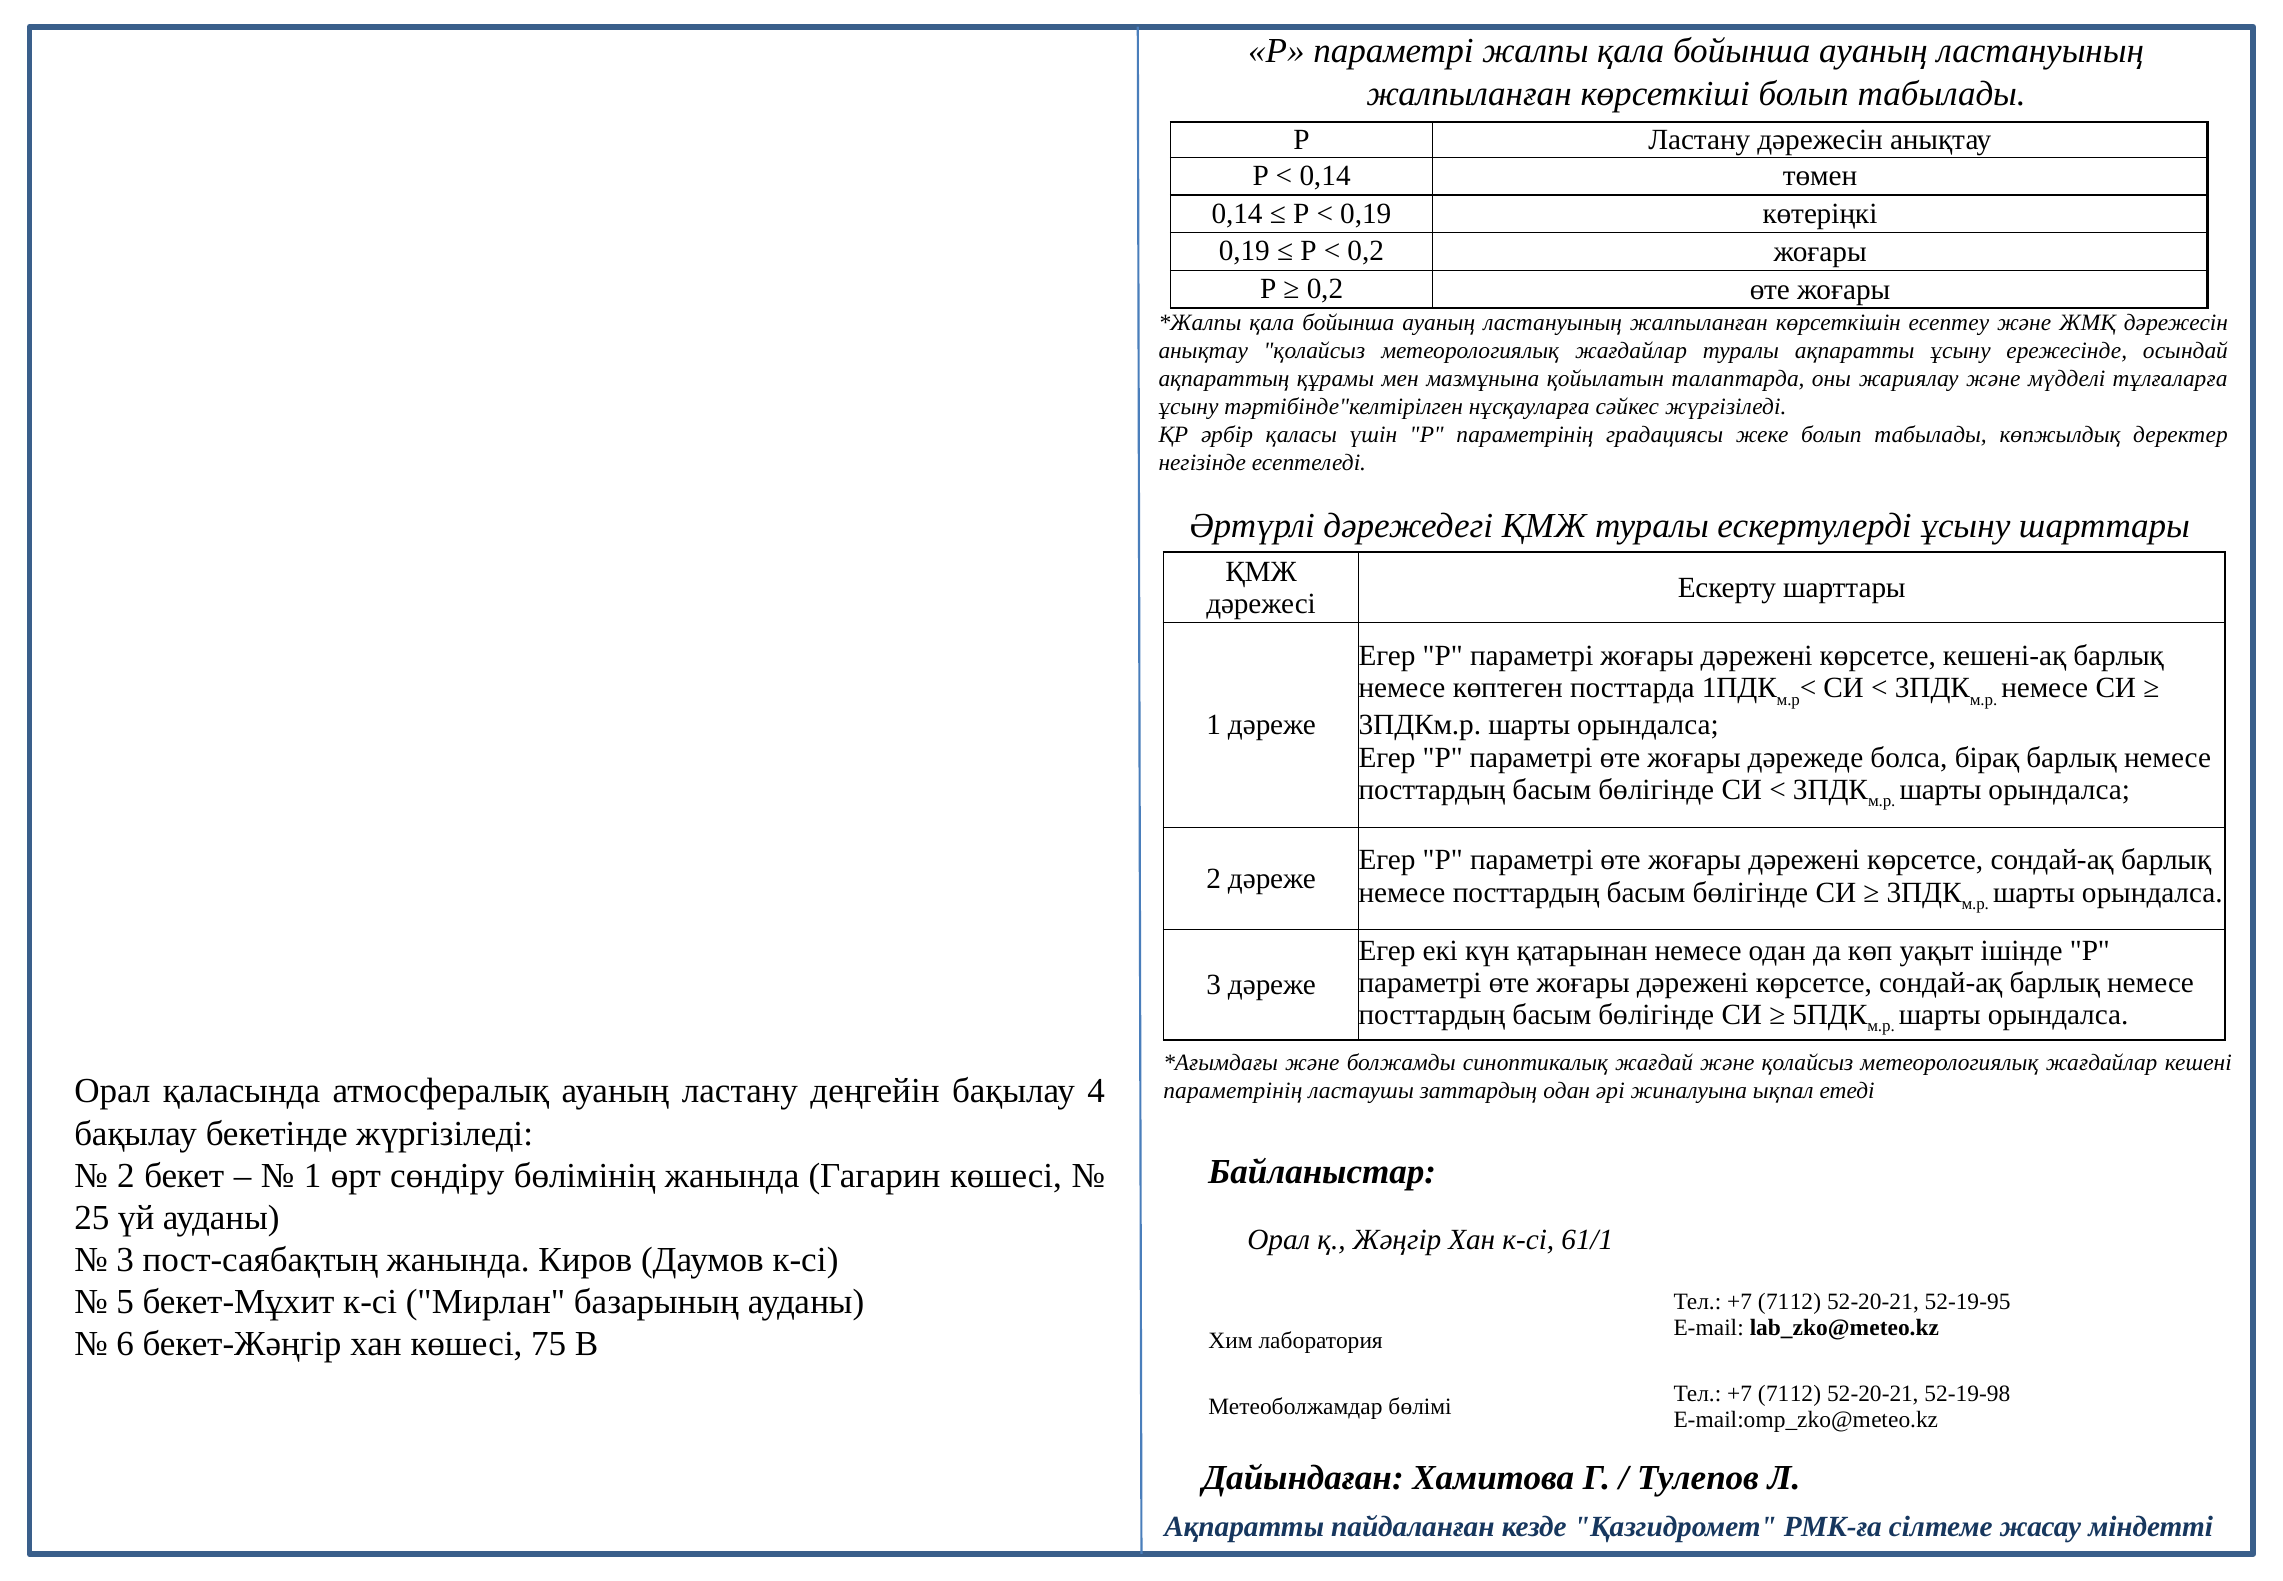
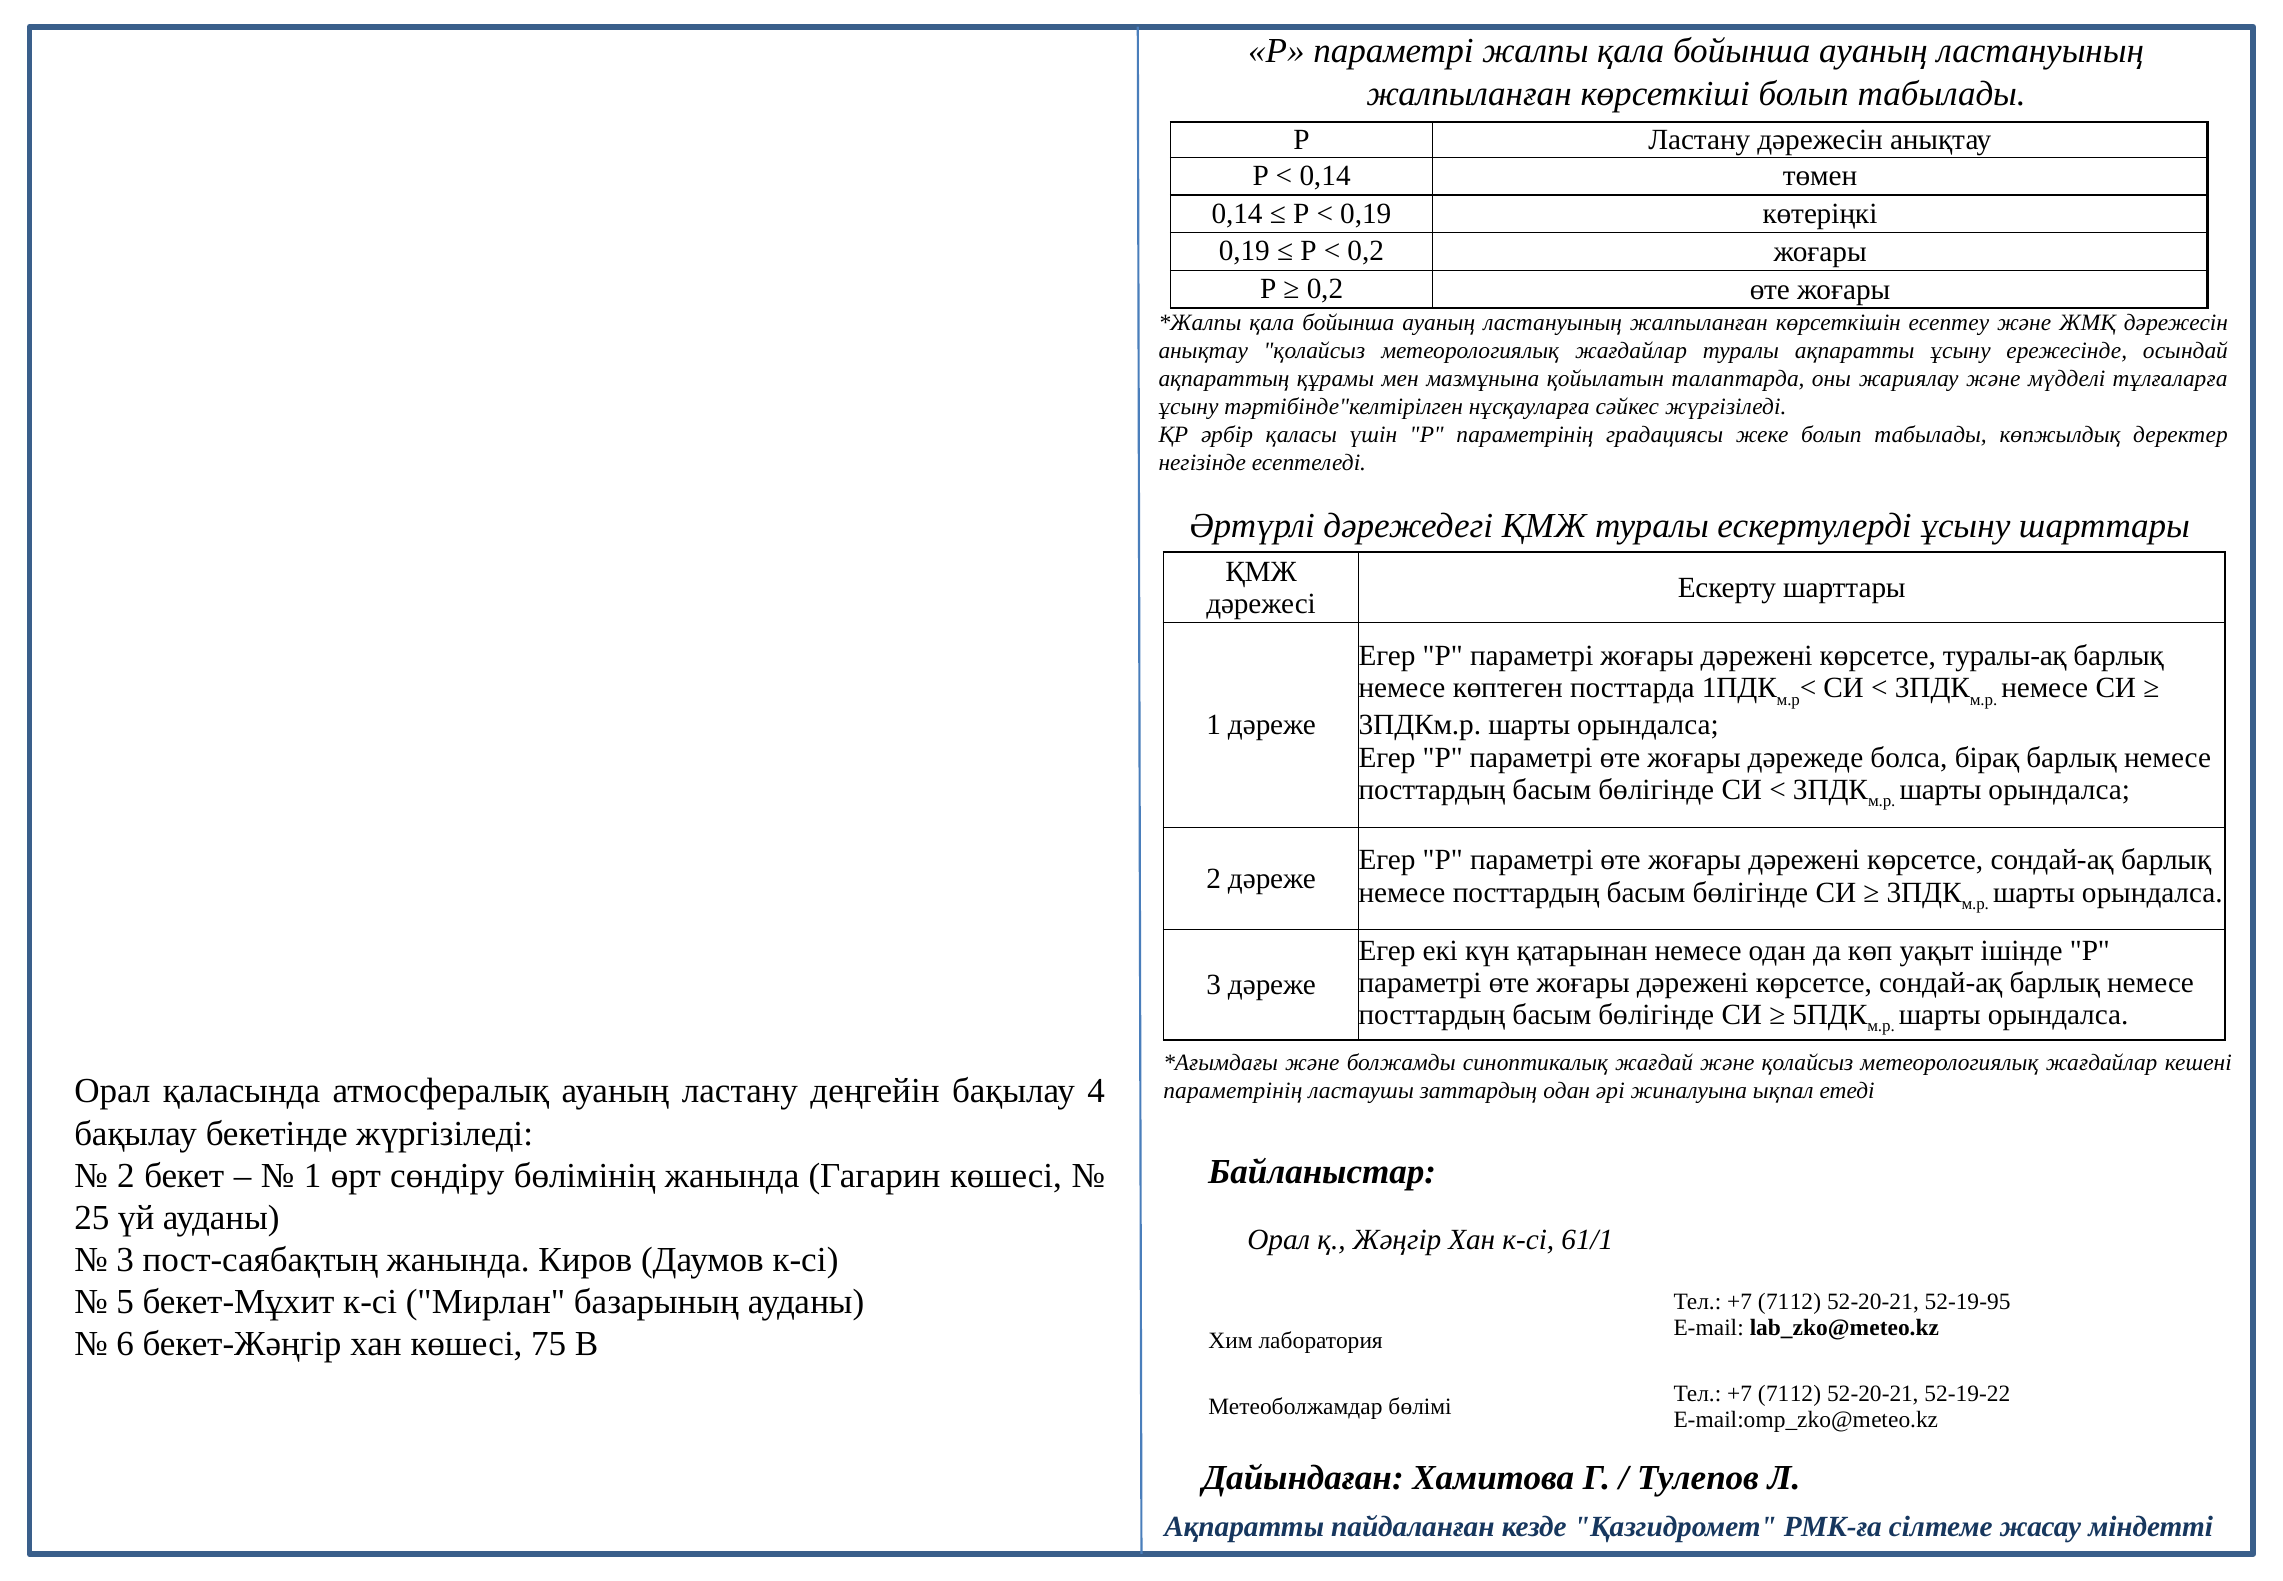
кешені-ақ: кешені-ақ -> туралы-ақ
52-19-98: 52-19-98 -> 52-19-22
